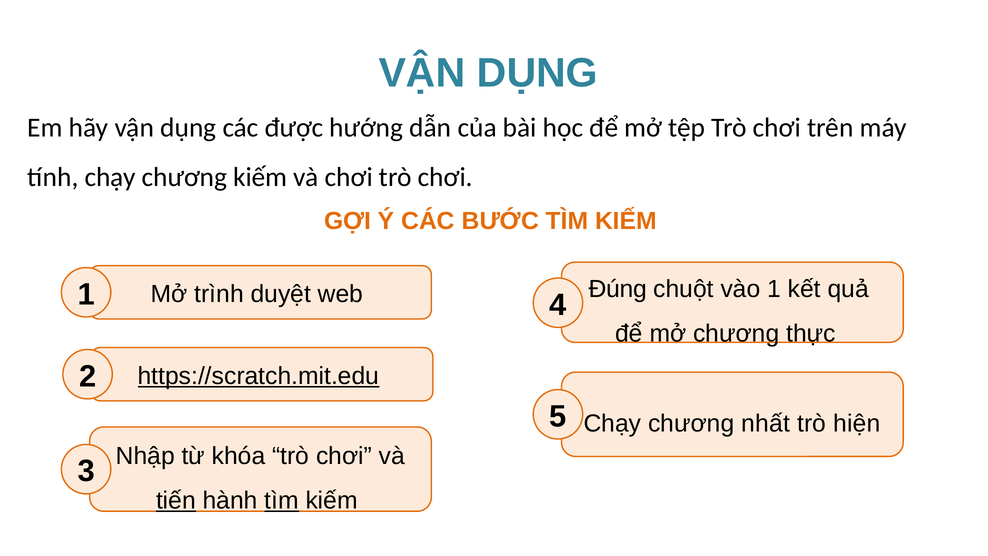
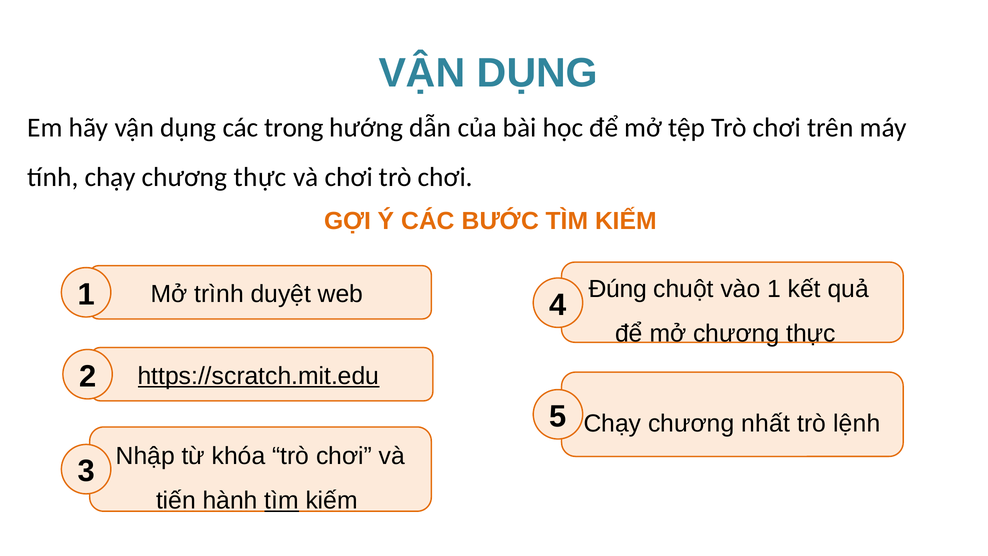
được: được -> trong
chạy chương kiếm: kiếm -> thực
hiện: hiện -> lệnh
tiến underline: present -> none
